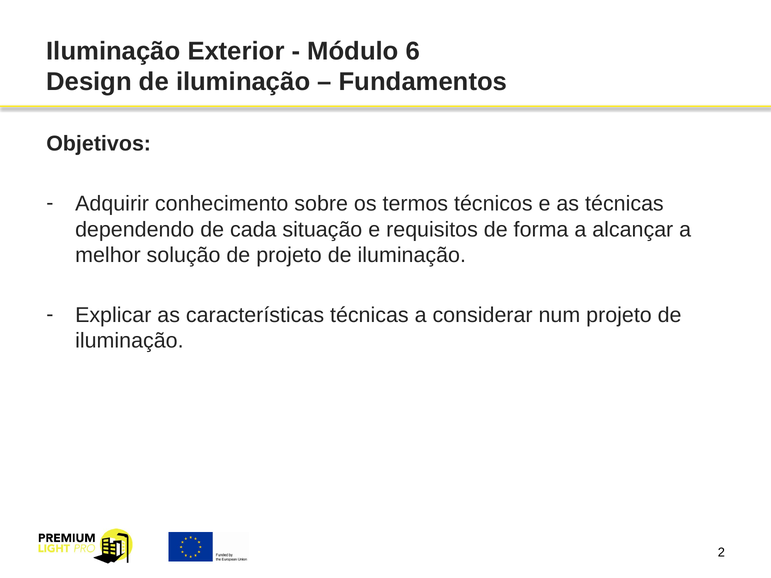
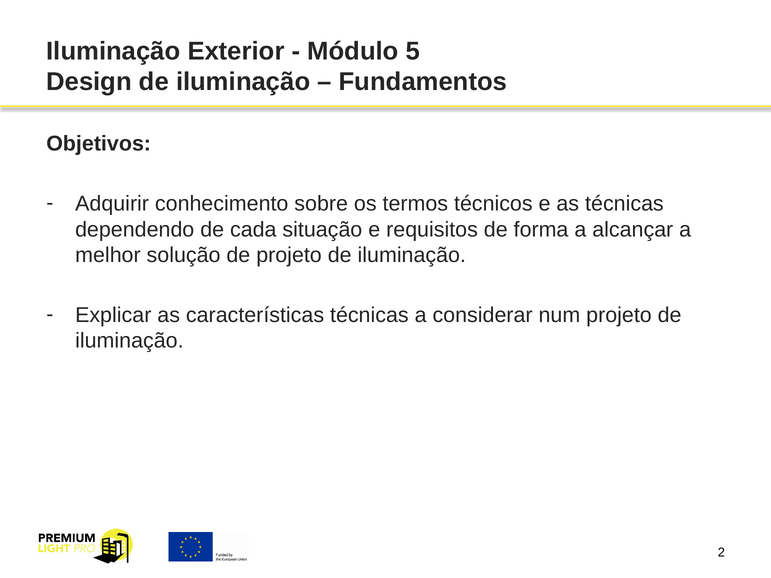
6: 6 -> 5
